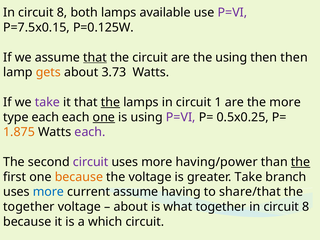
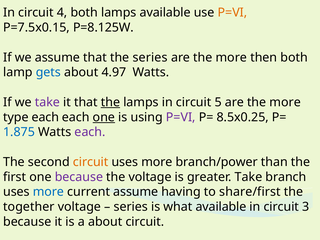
8 at (62, 13): 8 -> 4
P=VI at (232, 13) colour: purple -> orange
P=0.125W: P=0.125W -> P=8.125W
that at (95, 57) underline: present -> none
the circuit: circuit -> series
using at (231, 57): using -> more
then then: then -> both
gets colour: orange -> blue
3.73: 3.73 -> 4.97
1: 1 -> 5
0.5x0.25: 0.5x0.25 -> 8.5x0.25
1.875 colour: orange -> blue
circuit at (91, 162) colour: purple -> orange
having/power: having/power -> branch/power
the at (301, 162) underline: present -> none
because at (79, 177) colour: orange -> purple
share/that: share/that -> share/first
about at (131, 207): about -> series
what together: together -> available
8 at (306, 207): 8 -> 3
a which: which -> about
